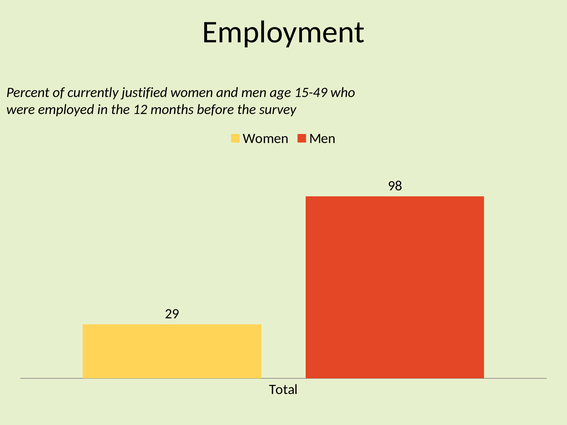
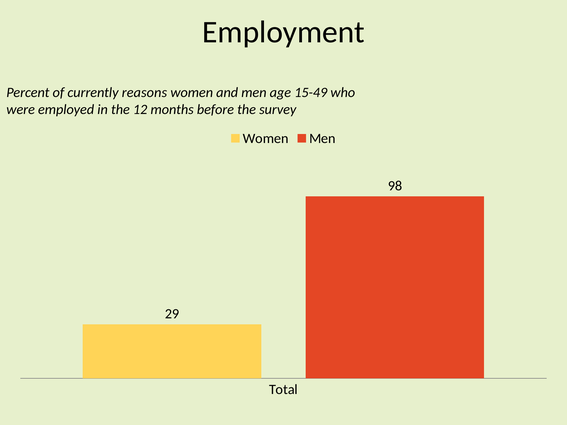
justified: justified -> reasons
